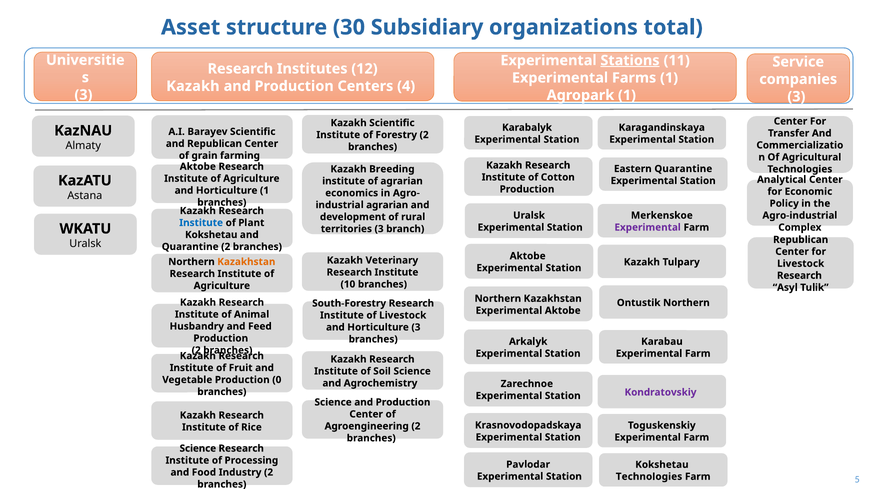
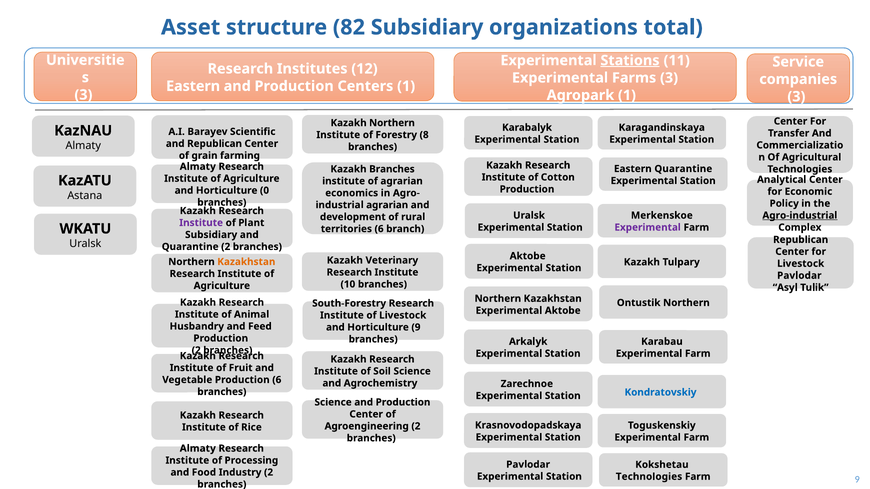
30: 30 -> 82
Farms 1: 1 -> 3
Kazakh at (193, 86): Kazakh -> Eastern
Centers 4: 4 -> 1
Kazakh Scientific: Scientific -> Northern
Forestry 2: 2 -> 8
Aktobe at (198, 167): Aktobe -> Almaty
Kazakh Breeding: Breeding -> Branches
Horticulture 1: 1 -> 0
Agro-industrial underline: none -> present
Institute at (201, 223) colour: blue -> purple
territories 3: 3 -> 6
Kokshetau at (211, 235): Kokshetau -> Subsidiary
Research at (799, 276): Research -> Pavlodar
Horticulture 3: 3 -> 9
Production 0: 0 -> 6
Kondratovskiy colour: purple -> blue
Science at (198, 449): Science -> Almaty
Farm 5: 5 -> 9
